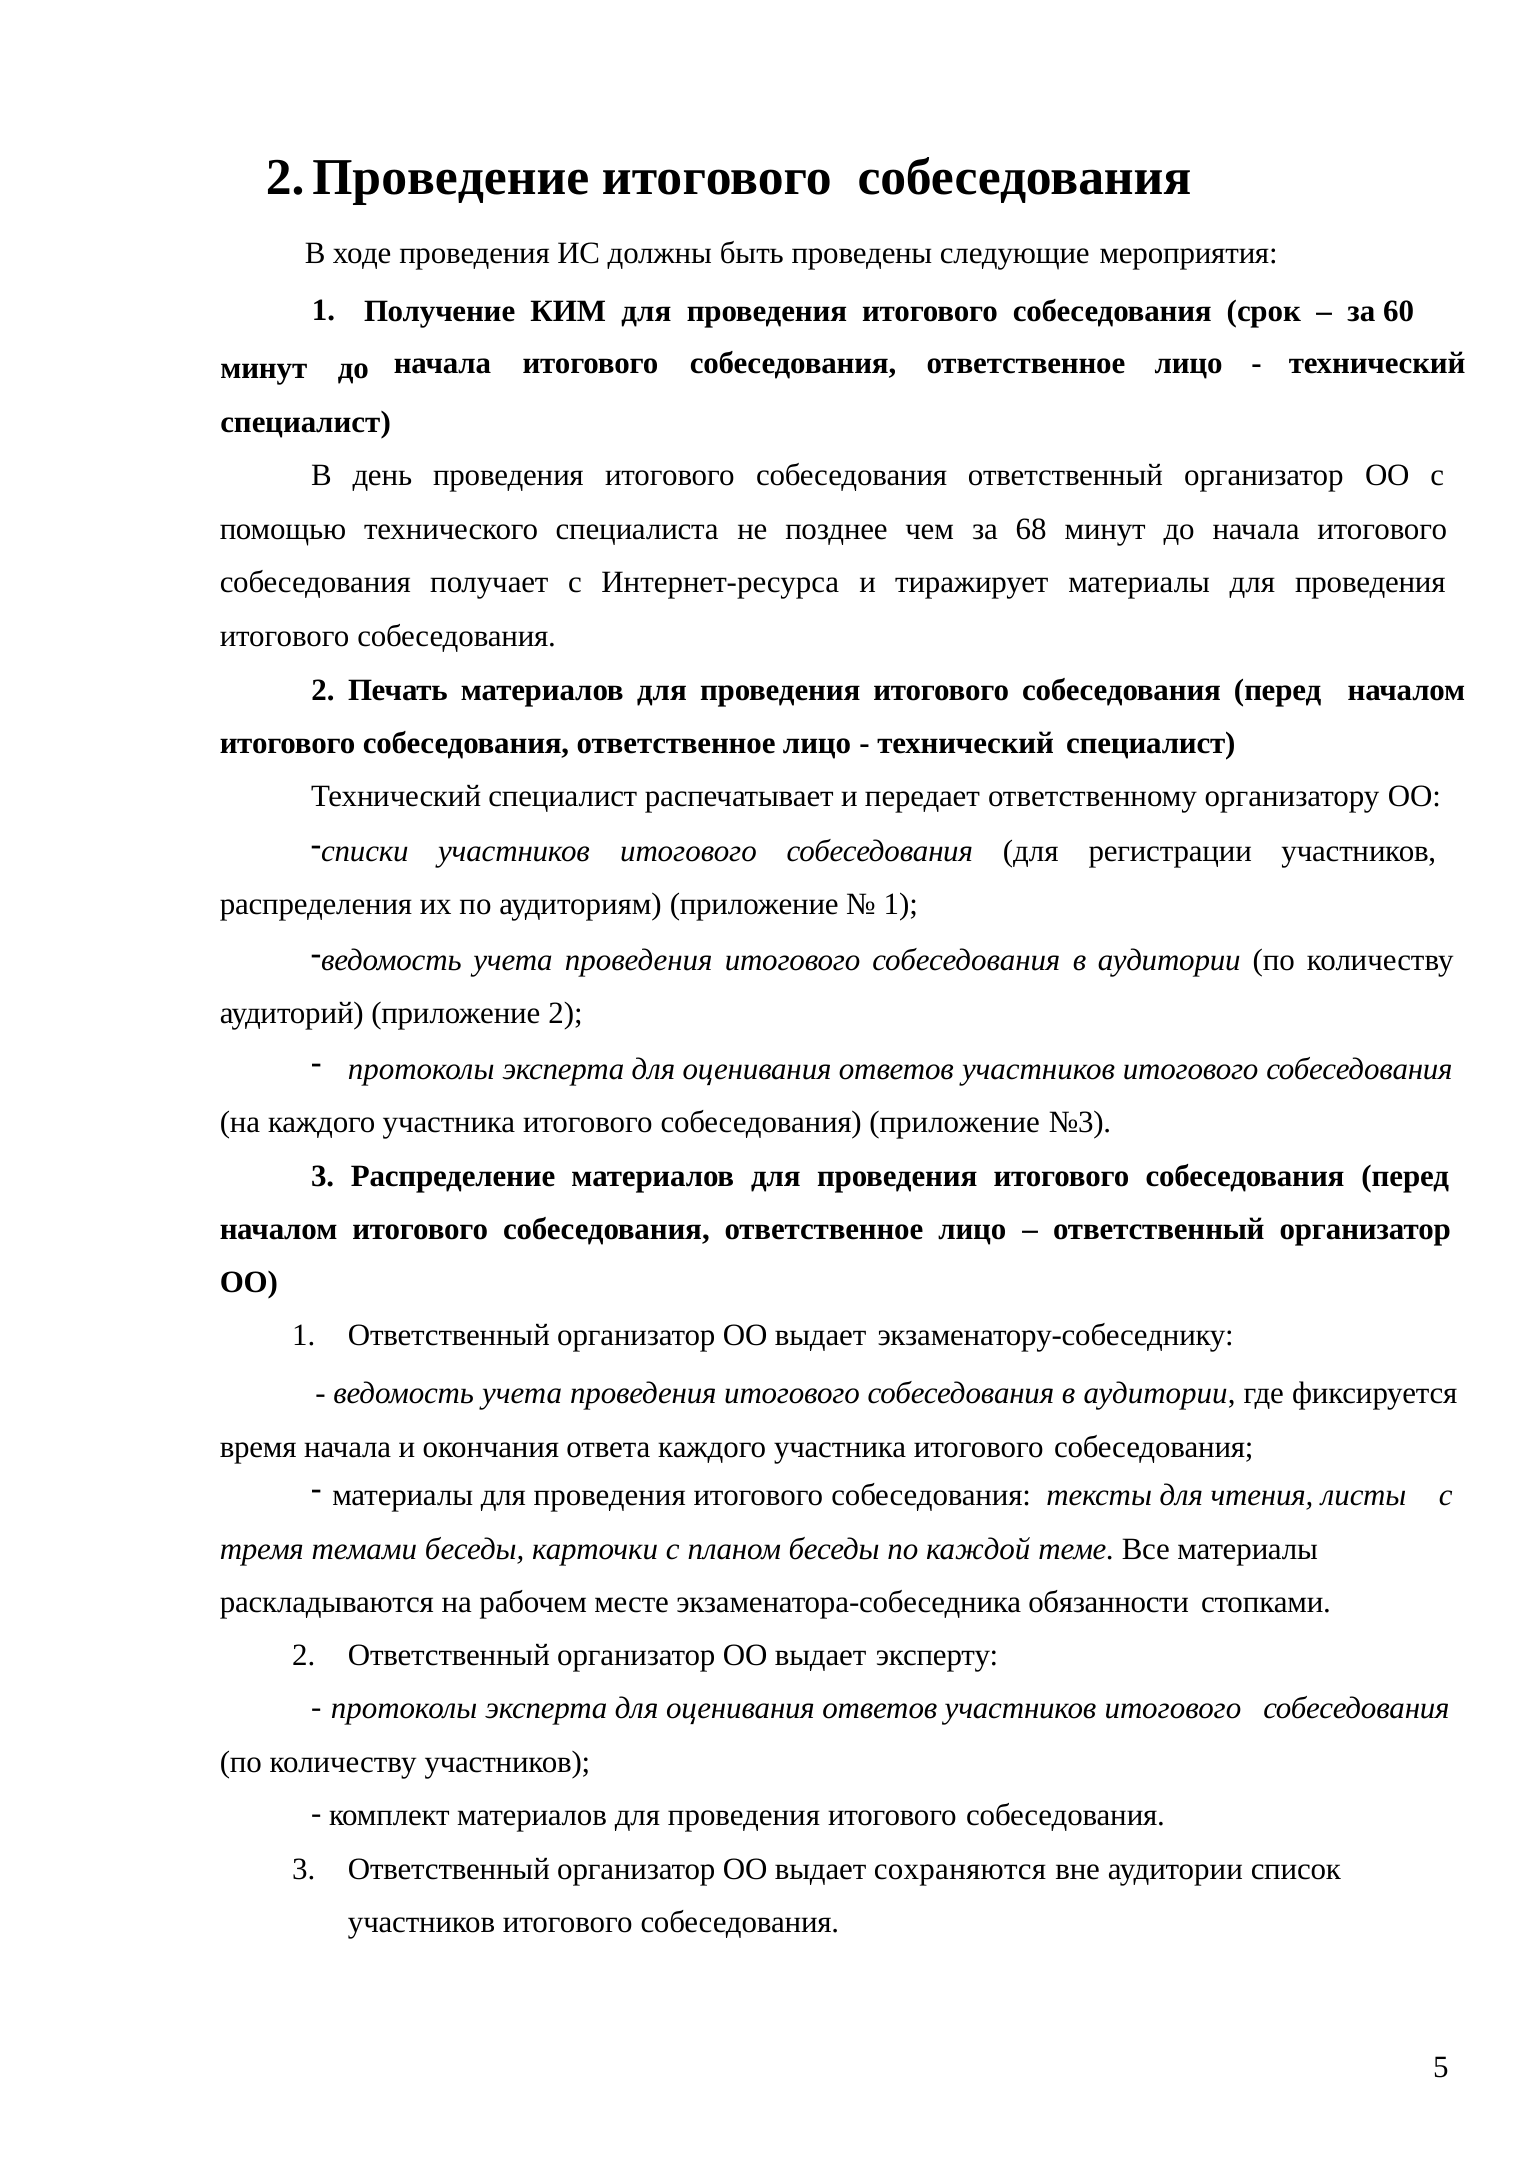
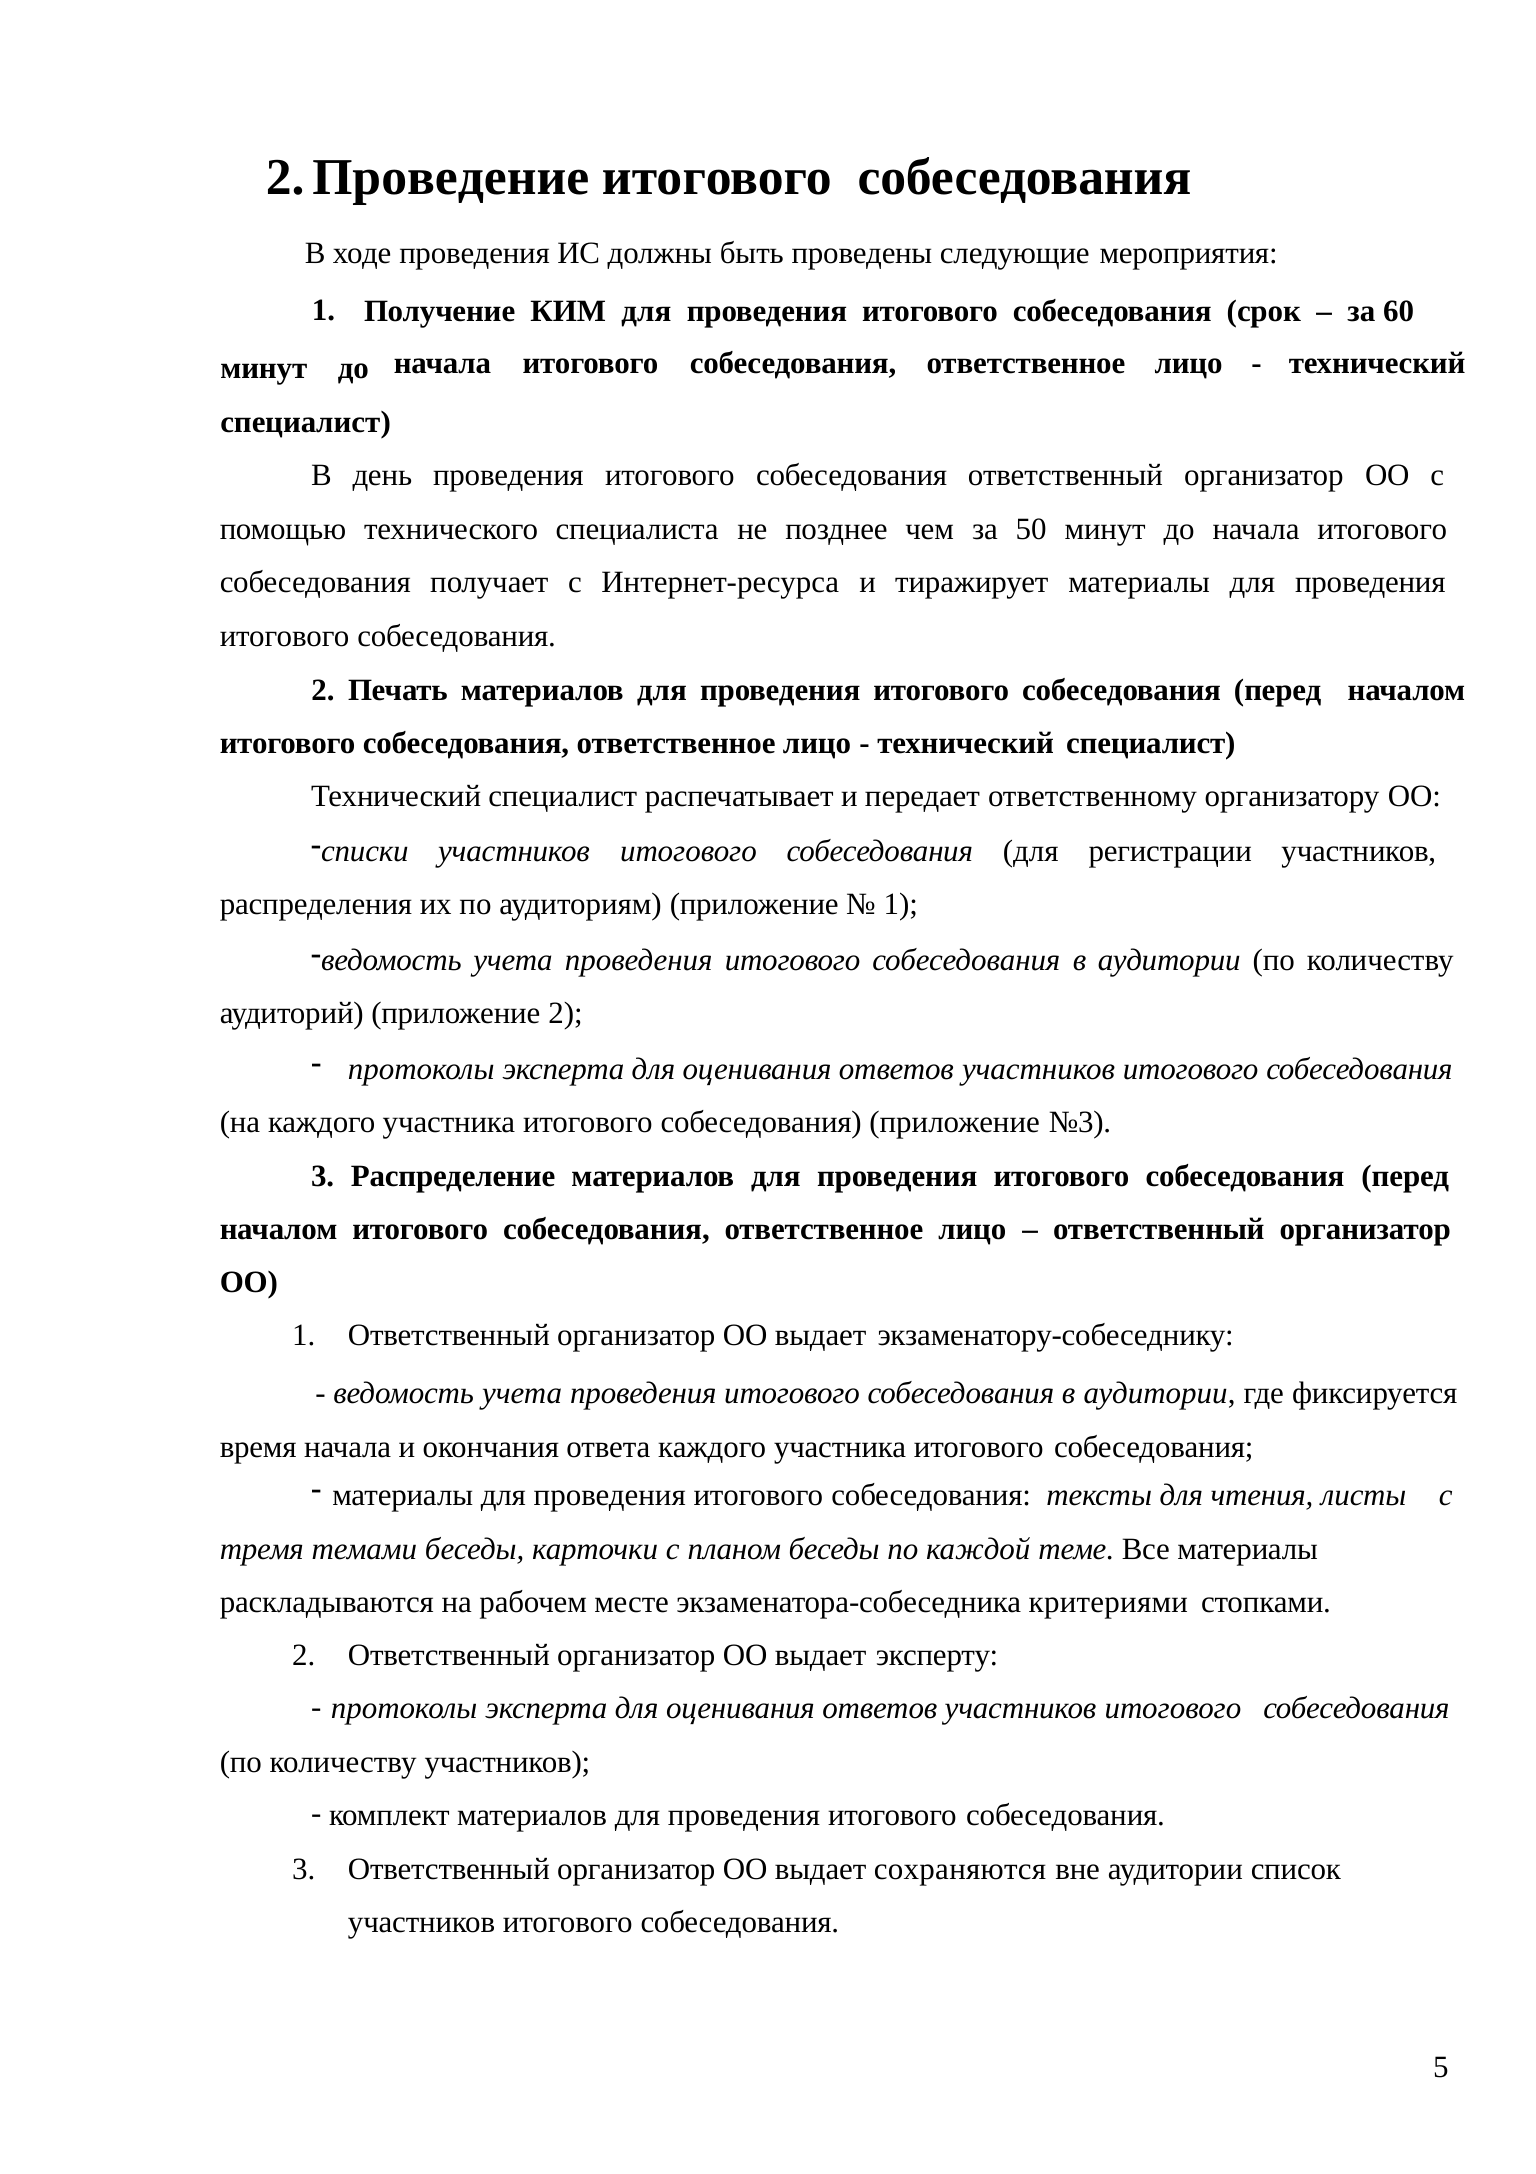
68: 68 -> 50
обязанности: обязанности -> критериями
